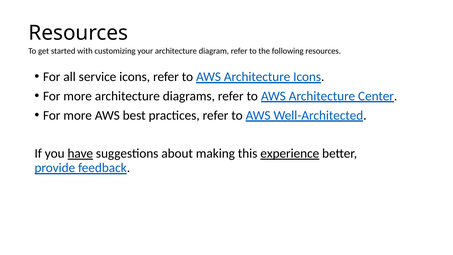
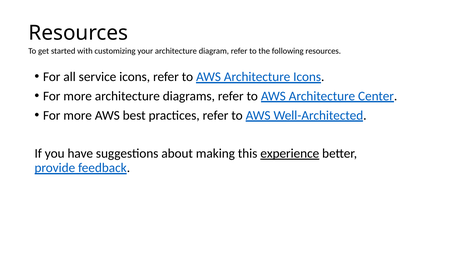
have underline: present -> none
